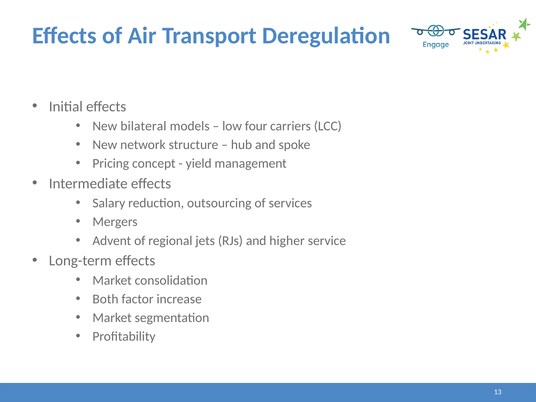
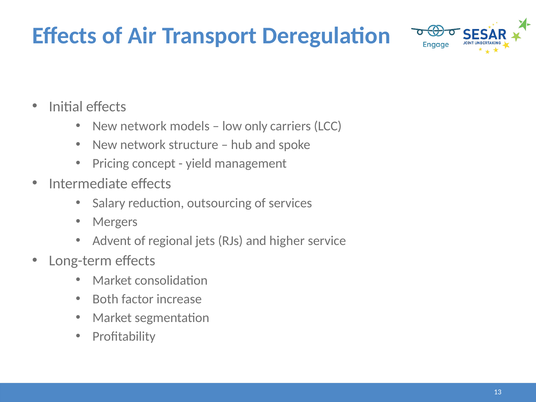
bilateral at (143, 126): bilateral -> network
four: four -> only
